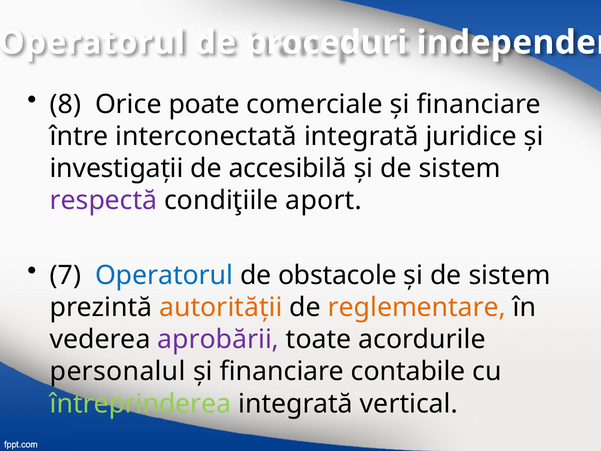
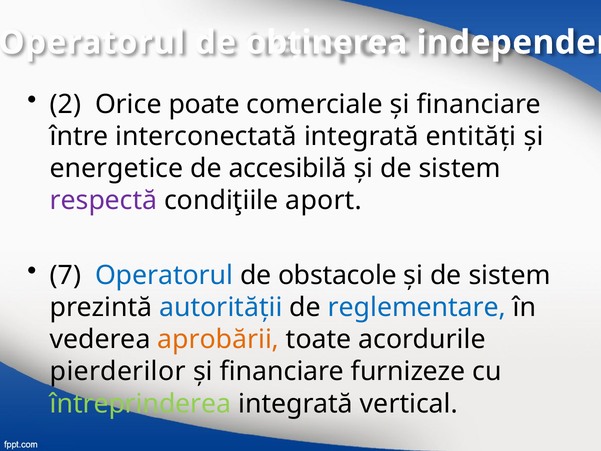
proceduri: proceduri -> obţinerea
8: 8 -> 2
juridice: juridice -> entităţi
investigaţii: investigaţii -> energetice
autorităţii colour: orange -> blue
reglementare colour: orange -> blue
aprobării colour: purple -> orange
personalul: personalul -> pierderilor
contabile: contabile -> furnizeze
